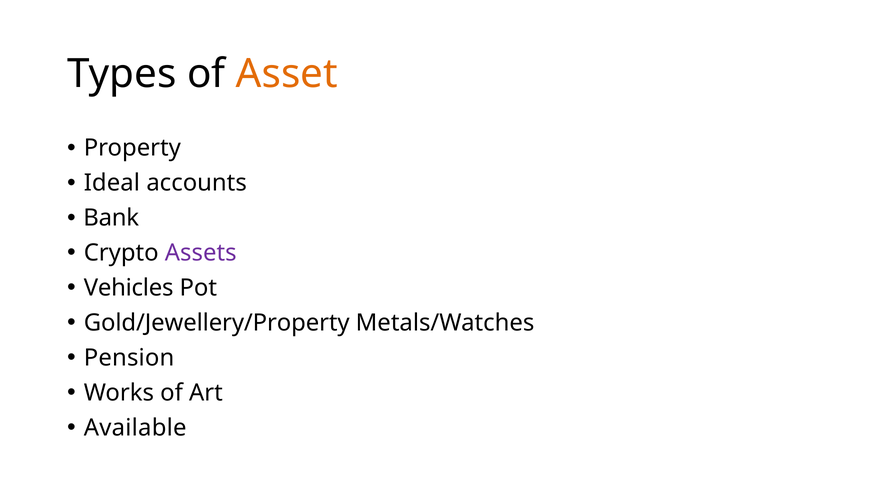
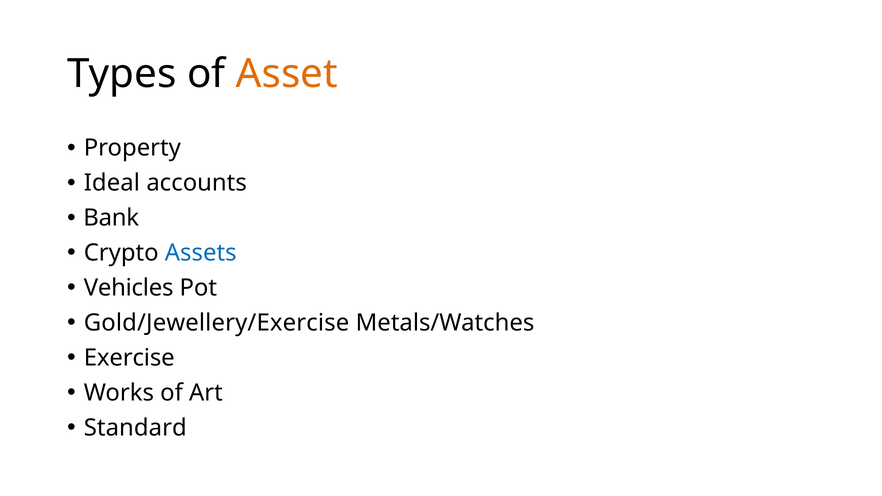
Assets colour: purple -> blue
Gold/Jewellery/Property: Gold/Jewellery/Property -> Gold/Jewellery/Exercise
Pension: Pension -> Exercise
Available: Available -> Standard
